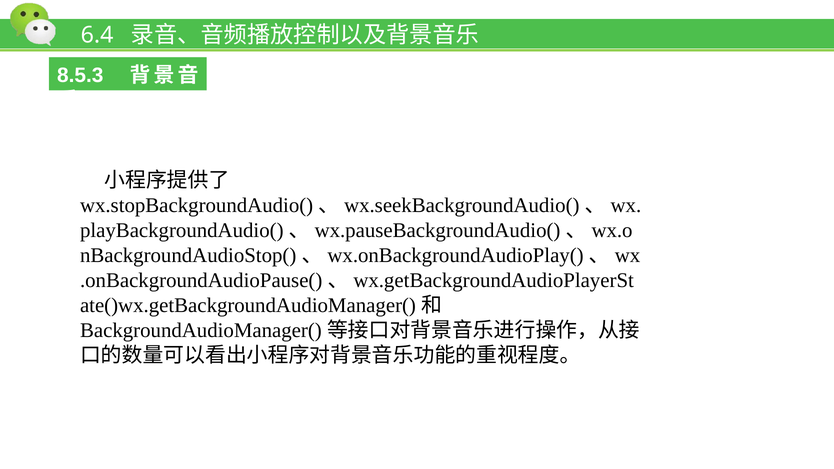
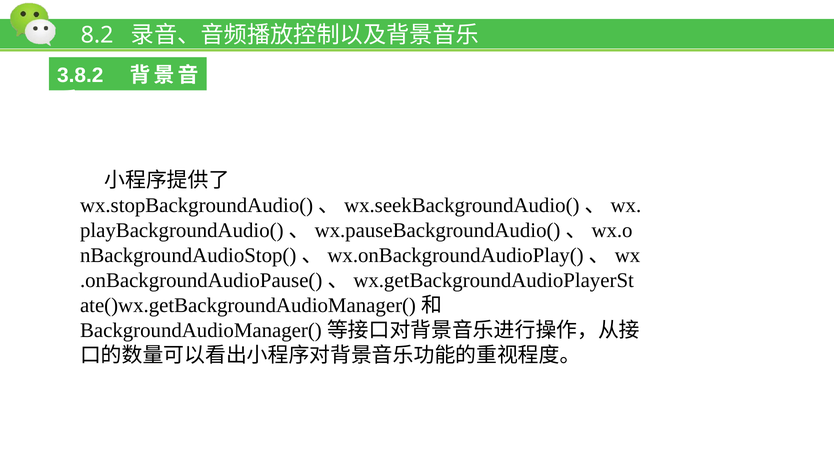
6.4: 6.4 -> 8.2
8.5.3: 8.5.3 -> 3.8.2
